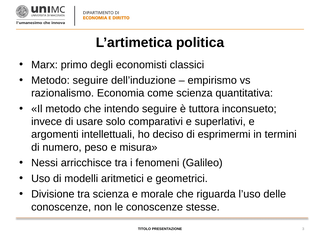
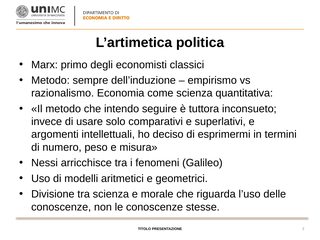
Metodo seguire: seguire -> sempre
